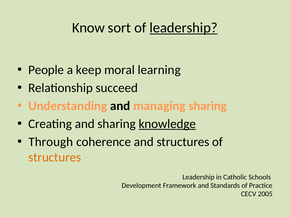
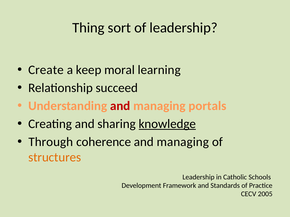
Know: Know -> Thing
leadership at (184, 28) underline: present -> none
People: People -> Create
and at (120, 106) colour: black -> red
managing sharing: sharing -> portals
coherence and structures: structures -> managing
